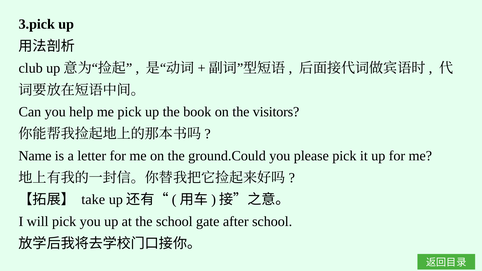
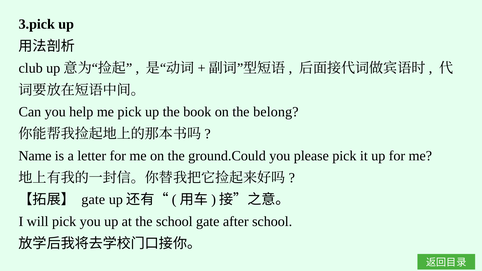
visitors: visitors -> belong
take at (93, 200): take -> gate
